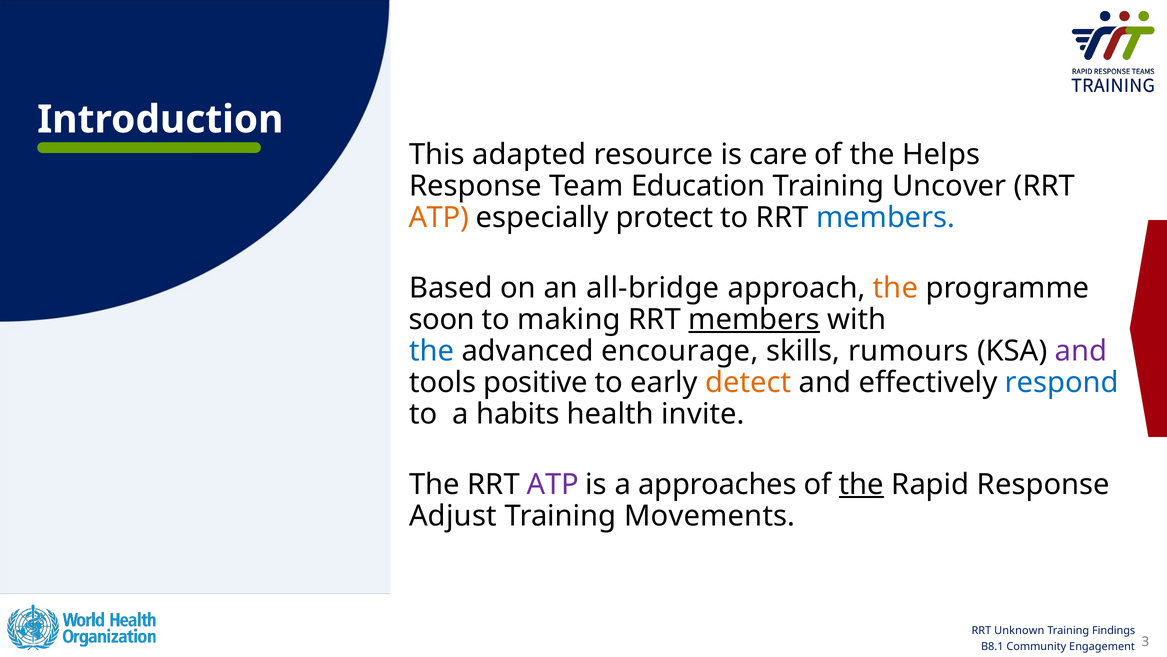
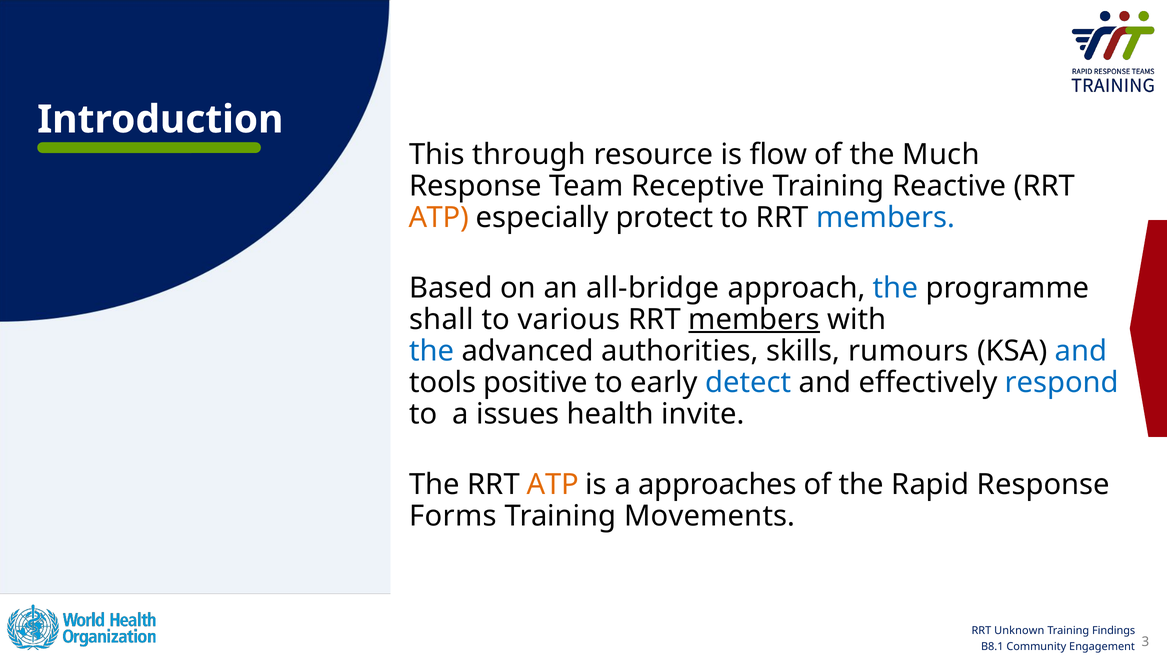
adapted: adapted -> through
care: care -> flow
Helps: Helps -> Much
Education: Education -> Receptive
Uncover: Uncover -> Reactive
the at (895, 288) colour: orange -> blue
soon: soon -> shall
making: making -> various
encourage: encourage -> authorities
and at (1081, 351) colour: purple -> blue
detect colour: orange -> blue
habits: habits -> issues
ATP at (553, 484) colour: purple -> orange
the at (861, 484) underline: present -> none
Adjust: Adjust -> Forms
